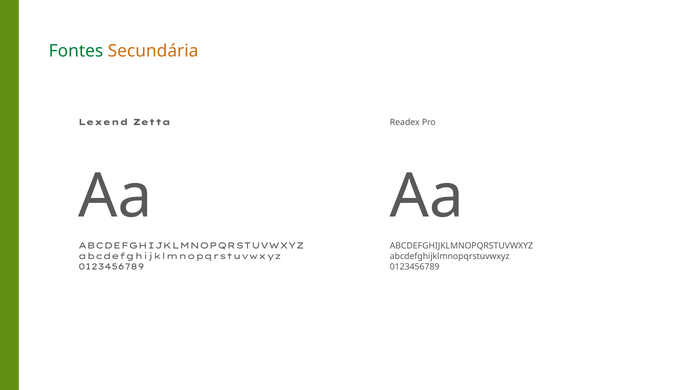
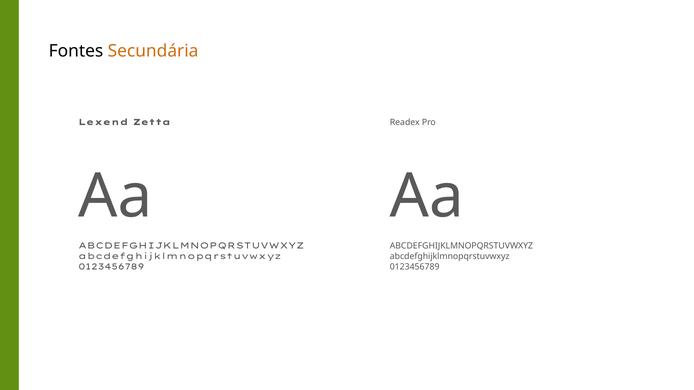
Fontes colour: green -> black
